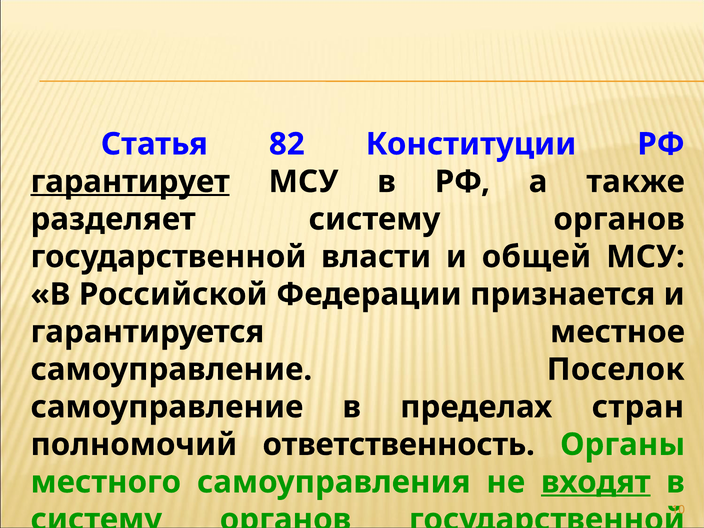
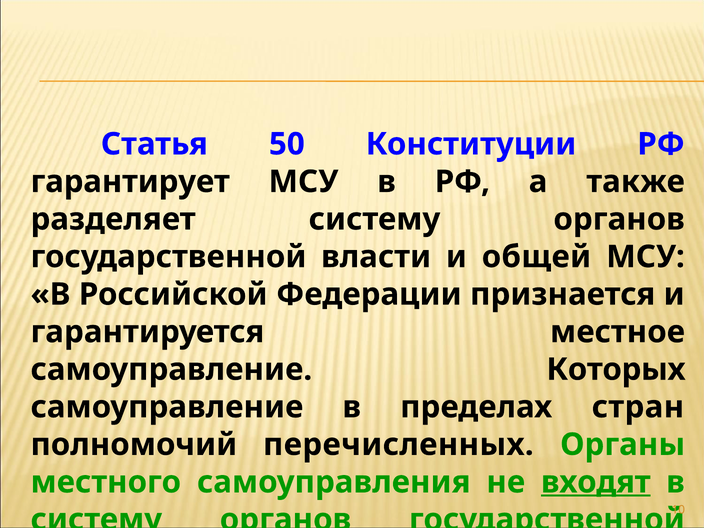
82: 82 -> 50
гарантирует underline: present -> none
Поселок: Поселок -> Которых
ответственность: ответственность -> перечисленных
